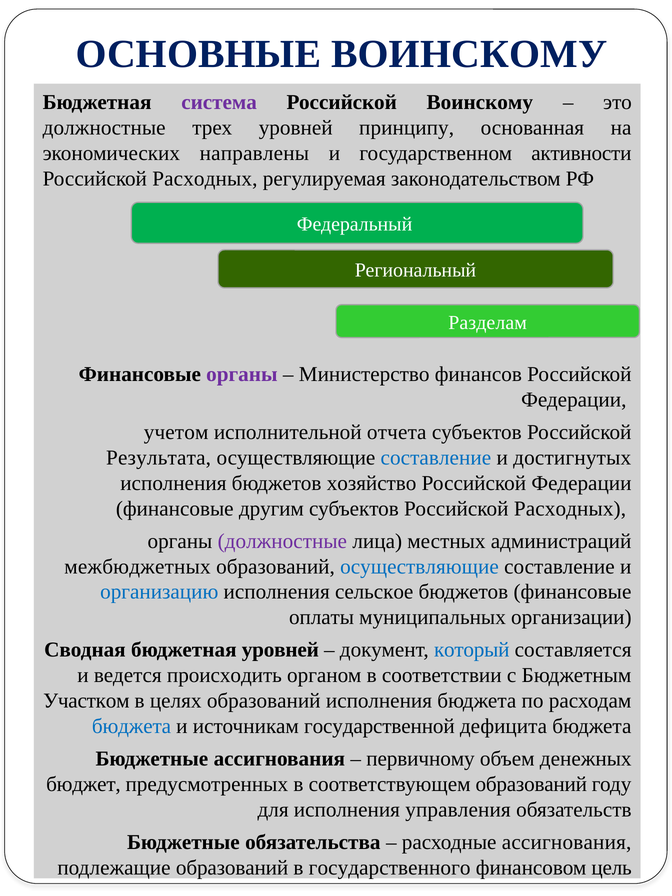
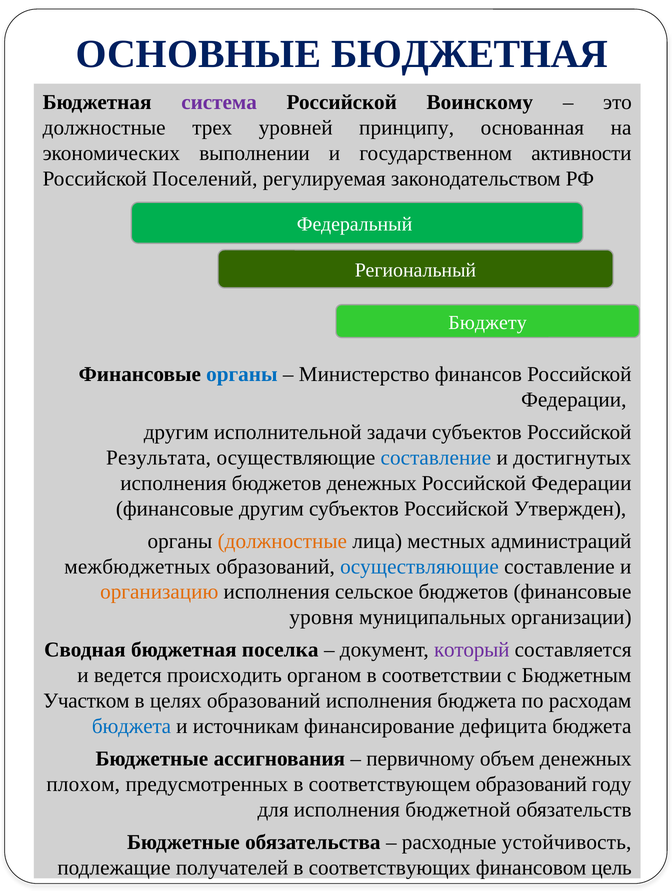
ОСНОВНЫЕ ВОИНСКОМУ: ВОИНСКОМУ -> БЮДЖЕТНАЯ
направлены: направлены -> выполнении
Расходных at (205, 179): Расходных -> Поселений
Разделам: Разделам -> Бюджету
органы at (242, 374) colour: purple -> blue
учетом at (176, 432): учетом -> другим
отчета: отчета -> задачи
бюджетов хозяйство: хозяйство -> денежных
субъектов Российской Расходных: Расходных -> Утвержден
должностные at (282, 541) colour: purple -> orange
организацию colour: blue -> orange
оплаты: оплаты -> уровня
бюджетная уровней: уровней -> поселка
который colour: blue -> purple
государственной: государственной -> финансирование
бюджет: бюджет -> плохом
управления: управления -> бюджетной
расходные ассигнования: ассигнования -> устойчивость
подлежащие образований: образований -> получателей
государственного: государственного -> соответствующих
